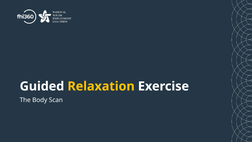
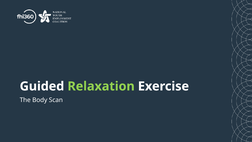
Relaxation colour: yellow -> light green
